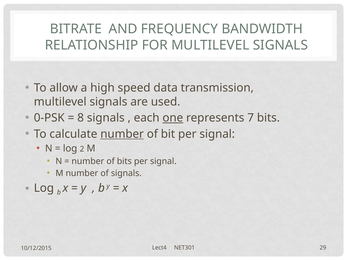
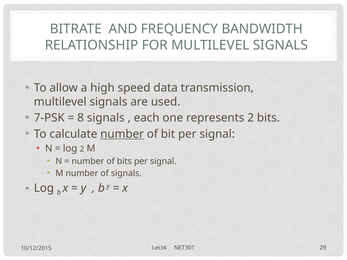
0-PSK: 0-PSK -> 7-PSK
one underline: present -> none
represents 7: 7 -> 2
